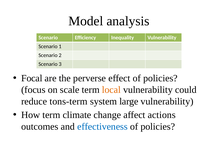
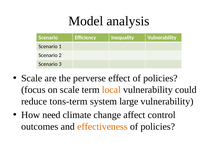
Focal at (32, 78): Focal -> Scale
How term: term -> need
actions: actions -> control
effectiveness colour: blue -> orange
